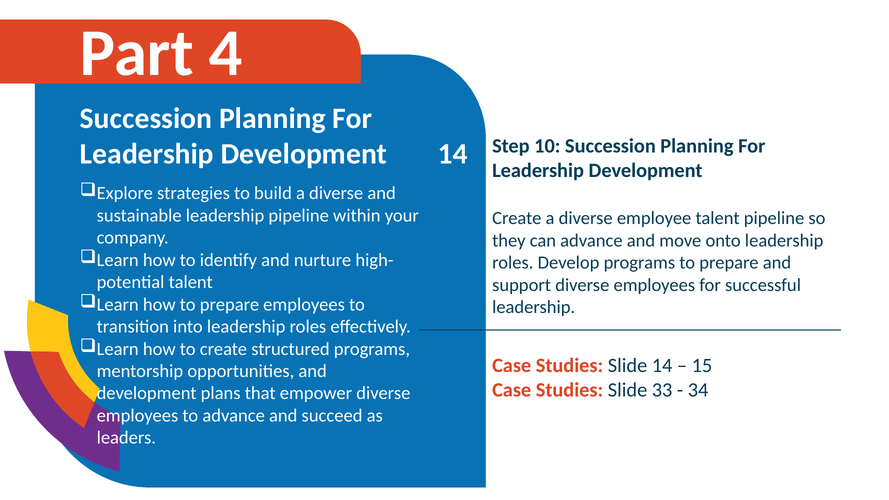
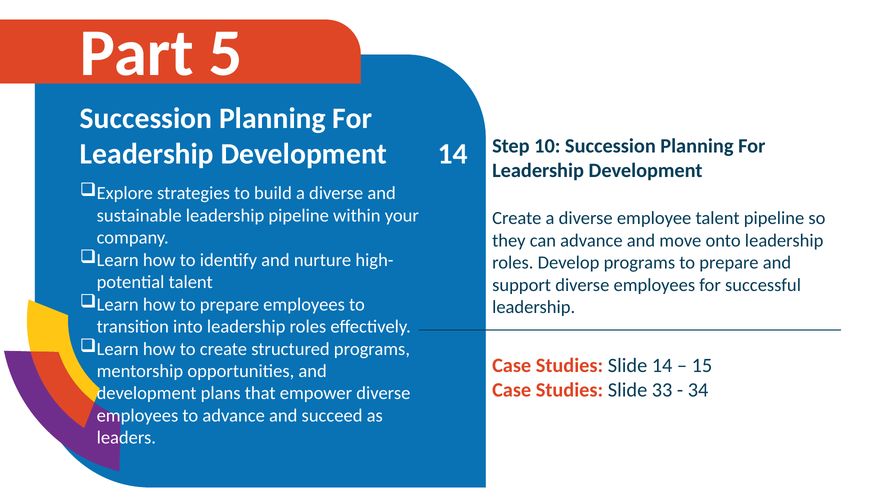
4: 4 -> 5
